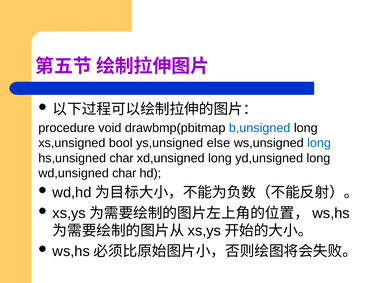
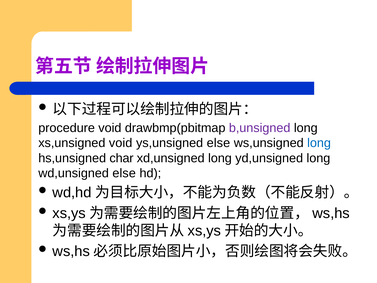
b,unsigned colour: blue -> purple
xs,unsigned bool: bool -> void
wd,unsigned char: char -> else
